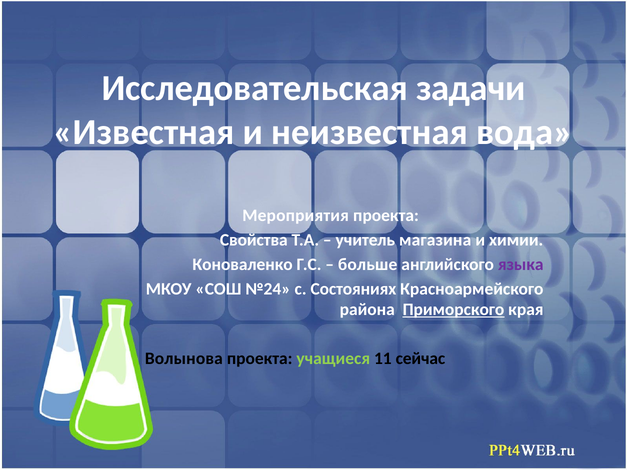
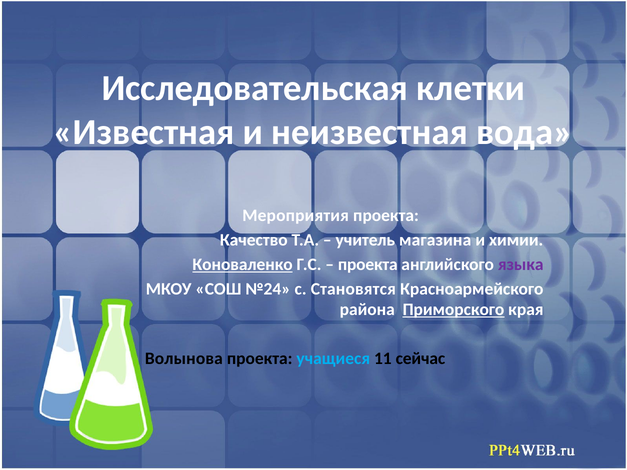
задачи: задачи -> клетки
Свойства: Свойства -> Качество
Коноваленко underline: none -> present
больше at (368, 265): больше -> проекта
Состояниях: Состояниях -> Становятся
учащиеся colour: light green -> light blue
